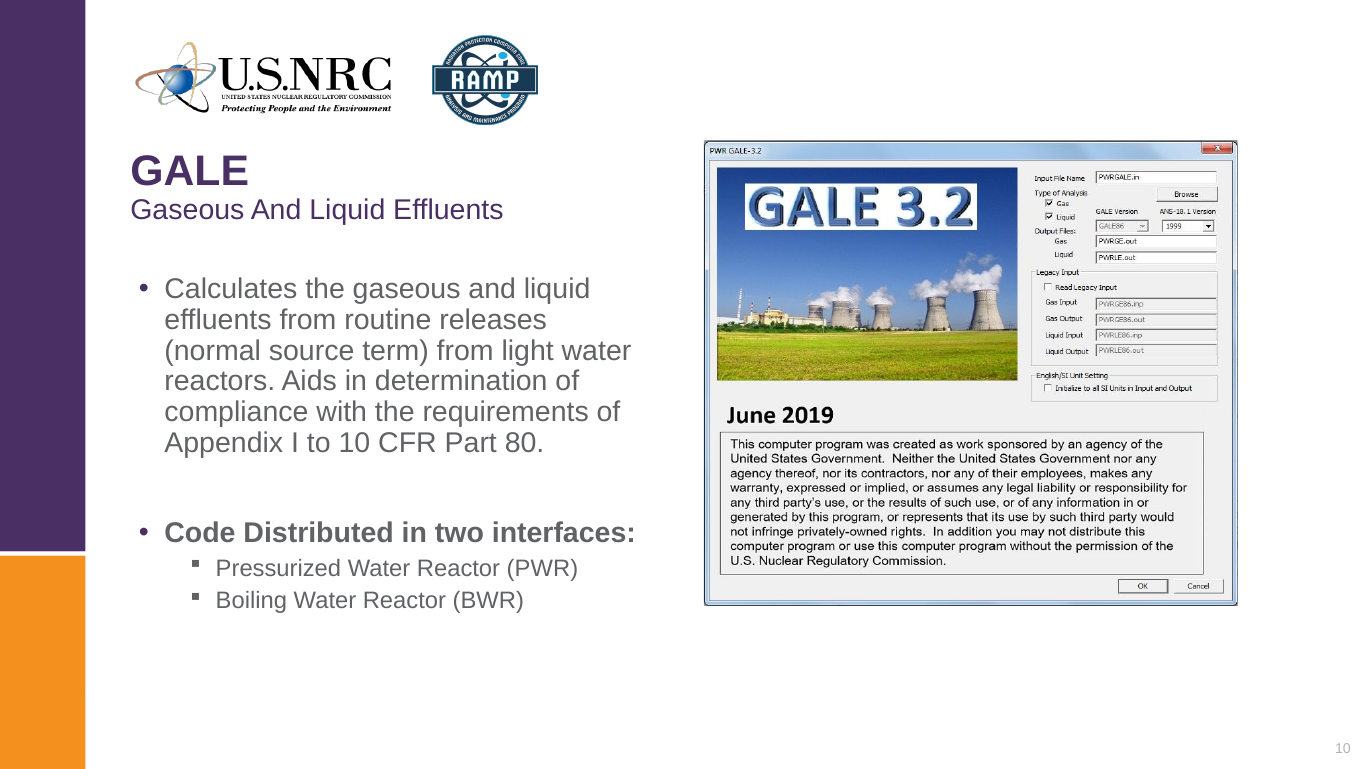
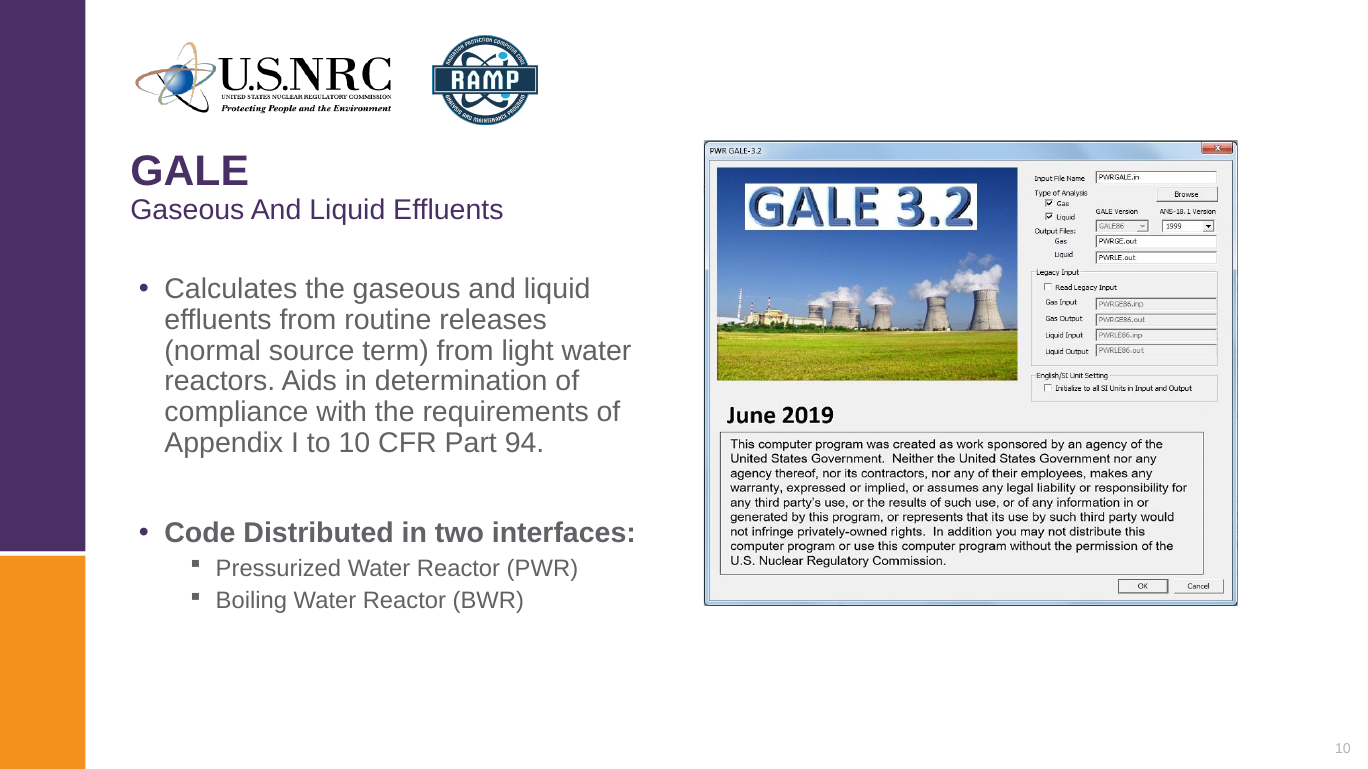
80: 80 -> 94
